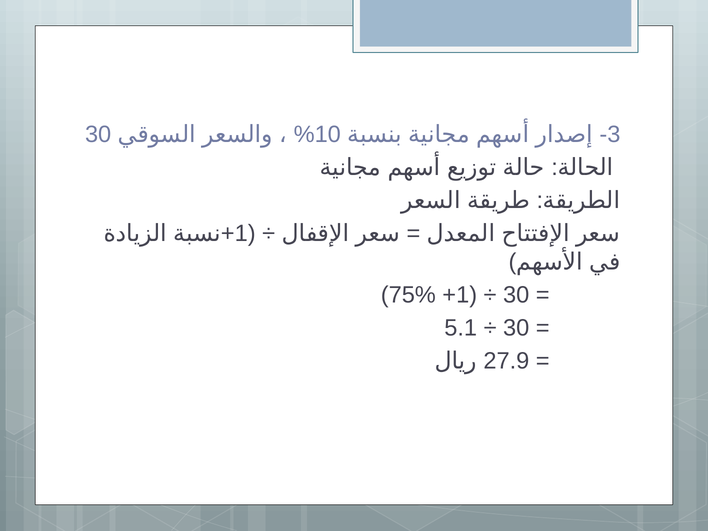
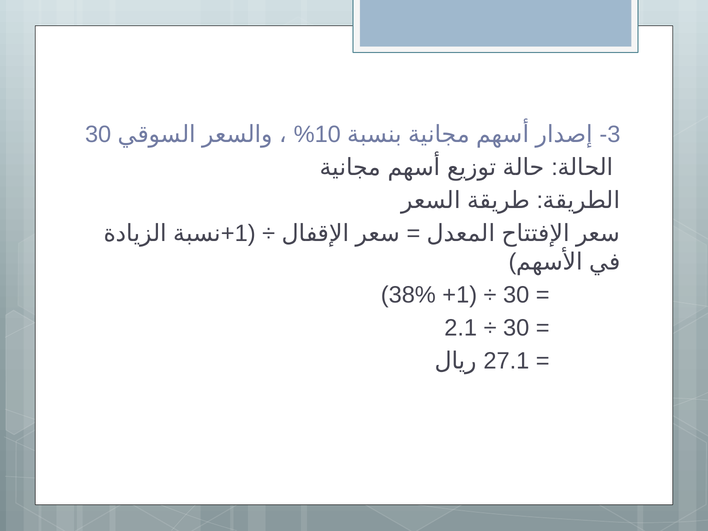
75%: 75% -> 38%
5.1: 5.1 -> 2.1
27.9: 27.9 -> 27.1
